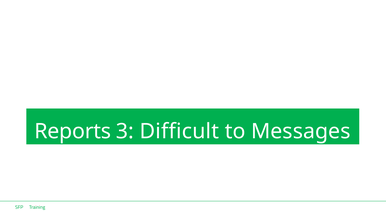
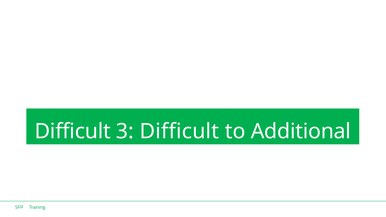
Reports at (73, 131): Reports -> Difficult
Messages: Messages -> Additional
